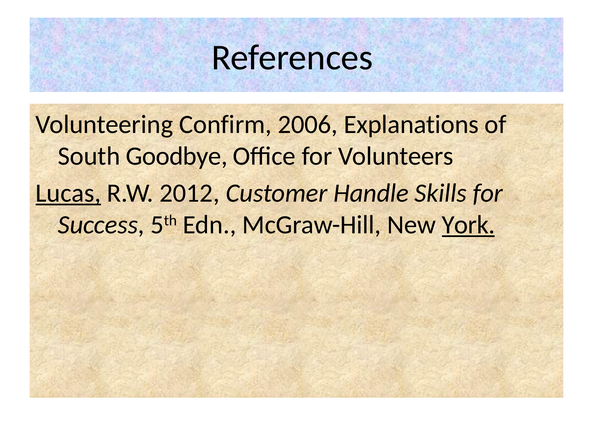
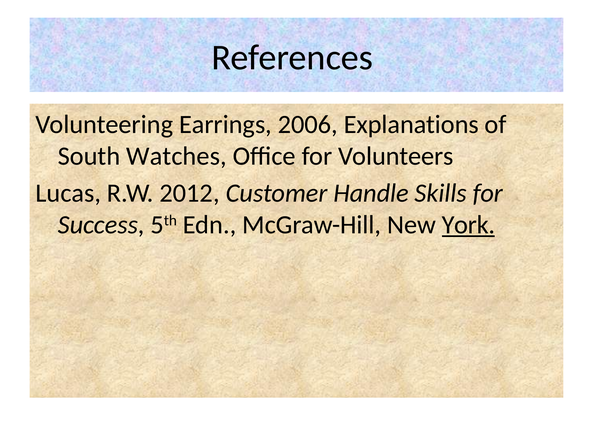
Confirm: Confirm -> Earrings
Goodbye: Goodbye -> Watches
Lucas underline: present -> none
